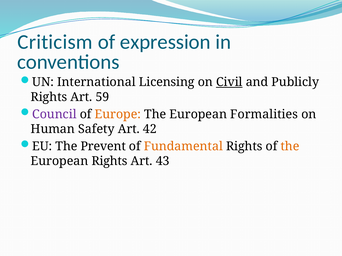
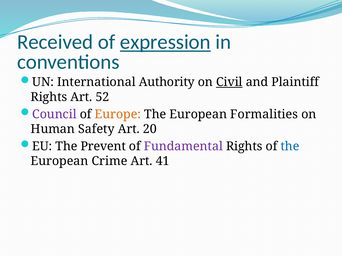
Criticism: Criticism -> Received
expression underline: none -> present
Licensing: Licensing -> Authority
Publicly: Publicly -> Plaintiff
59: 59 -> 52
42: 42 -> 20
Fundamental colour: orange -> purple
the at (290, 147) colour: orange -> blue
European Rights: Rights -> Crime
43: 43 -> 41
